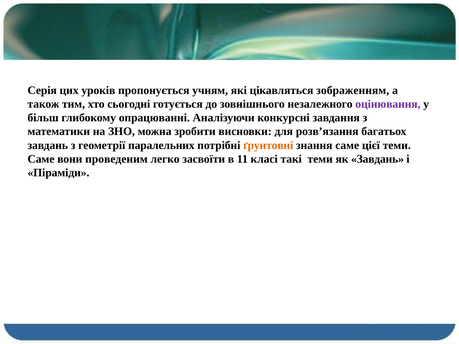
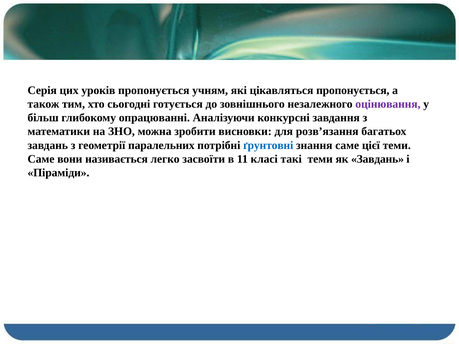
цікавляться зображенням: зображенням -> пропонується
ґрунтовні colour: orange -> blue
проведеним: проведеним -> називається
